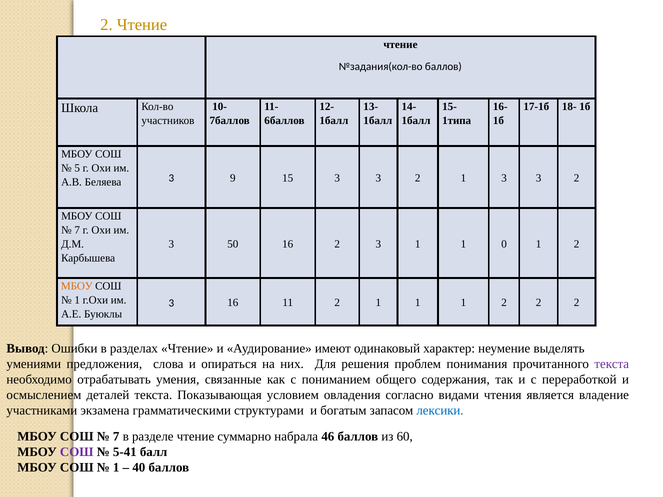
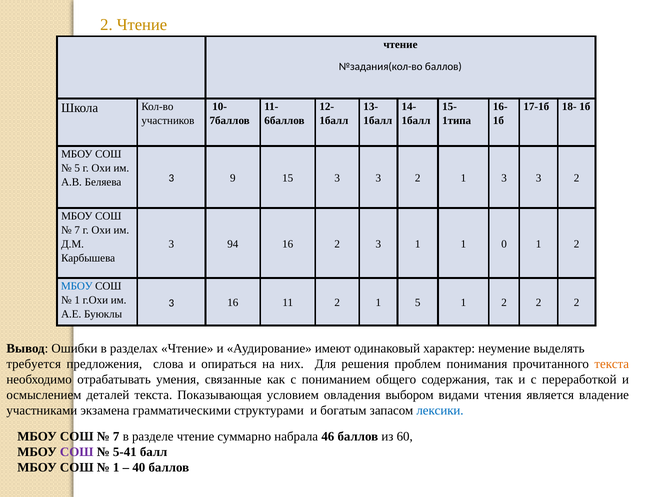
50: 50 -> 94
МБОУ at (77, 286) colour: orange -> blue
2 1 1: 1 -> 5
умениями: умениями -> требуется
текста at (612, 364) colour: purple -> orange
согласно: согласно -> выбором
